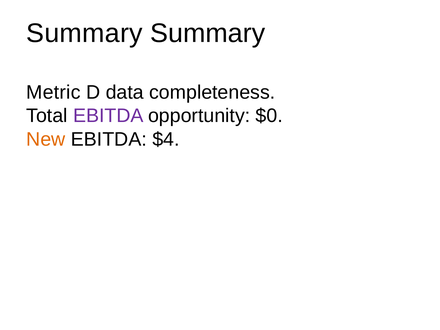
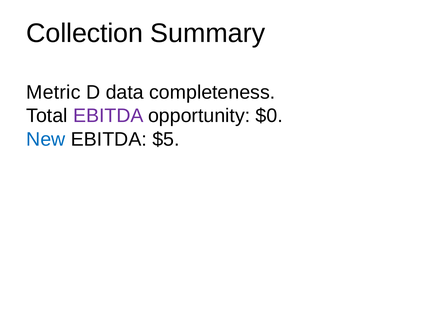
Summary at (84, 33): Summary -> Collection
New colour: orange -> blue
$4: $4 -> $5
